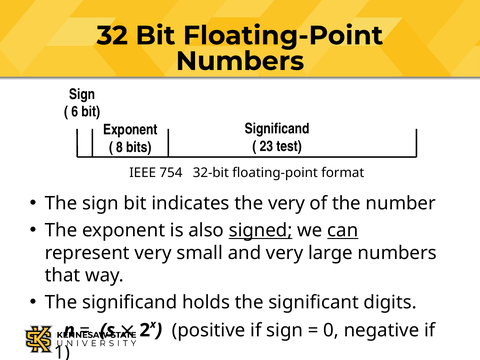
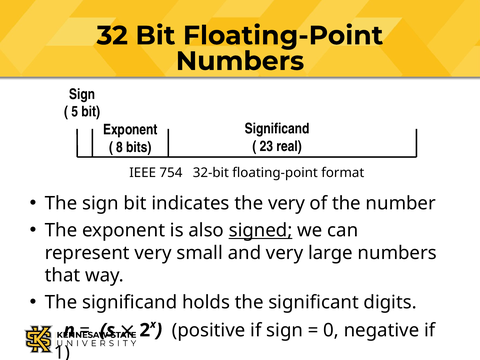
6: 6 -> 5
test: test -> real
can underline: present -> none
